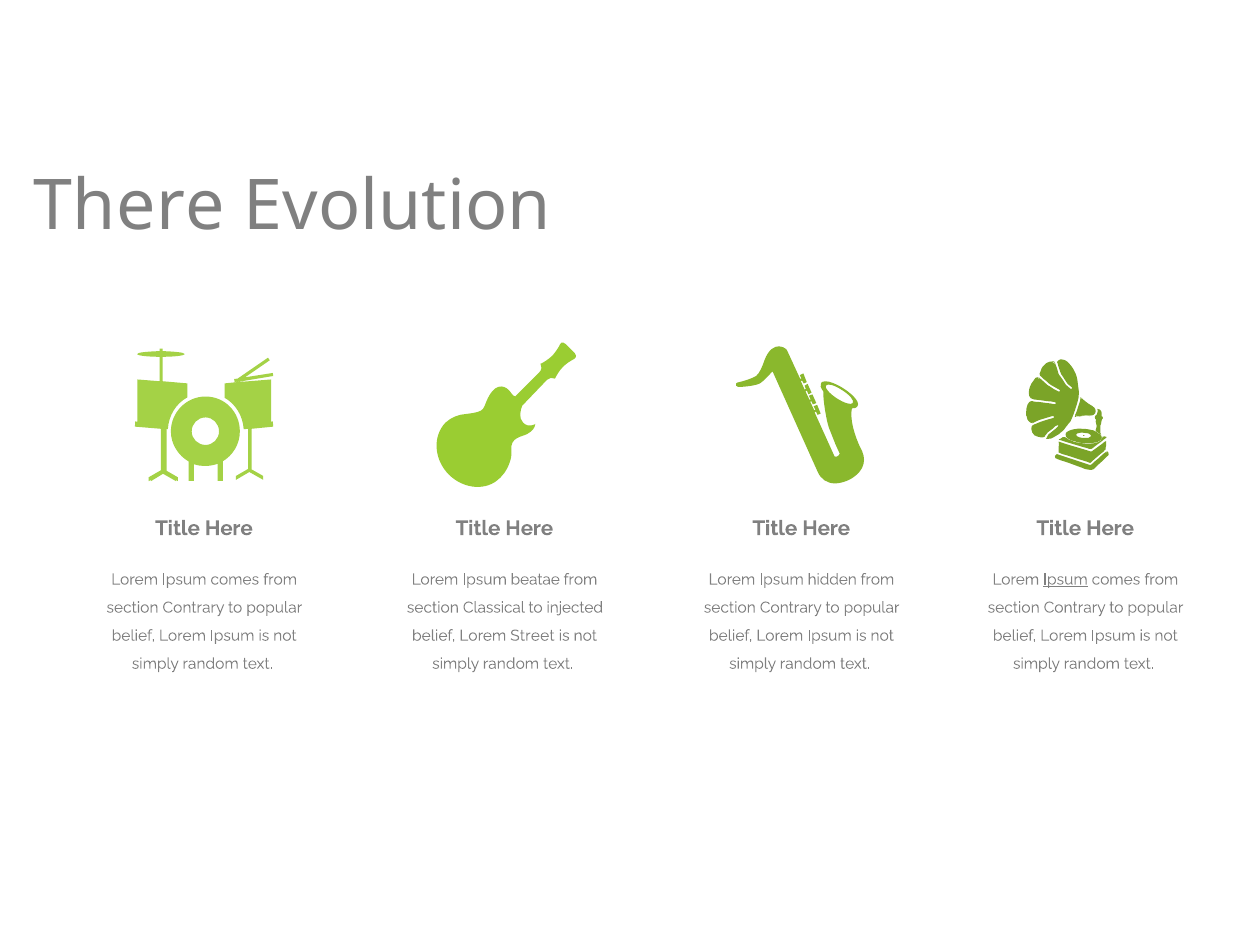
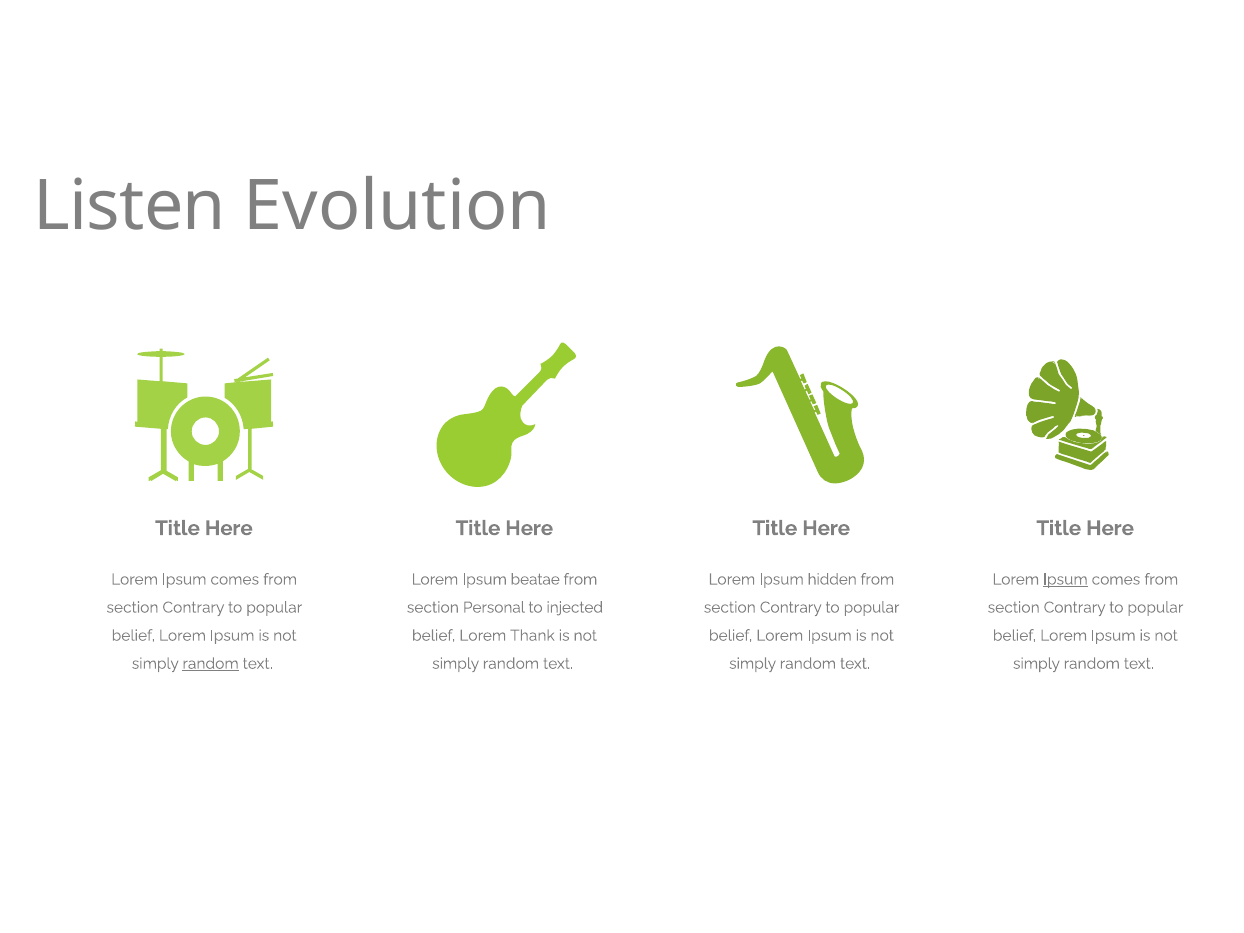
There: There -> Listen
Classical: Classical -> Personal
Street: Street -> Thank
random at (211, 664) underline: none -> present
